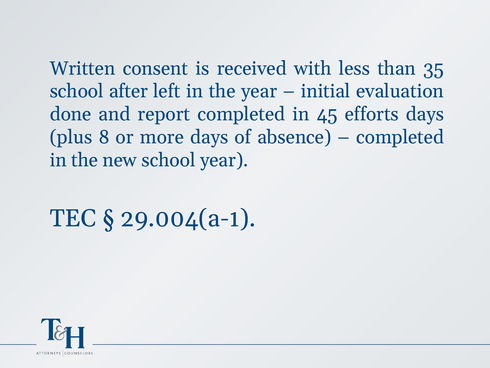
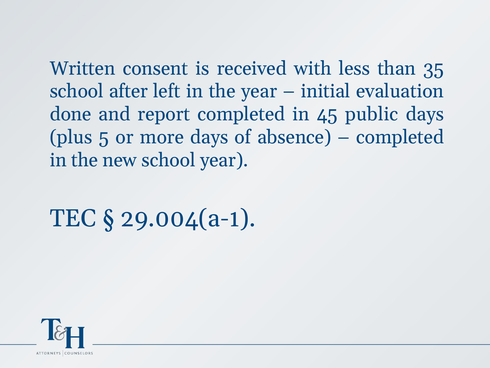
efforts: efforts -> public
8: 8 -> 5
